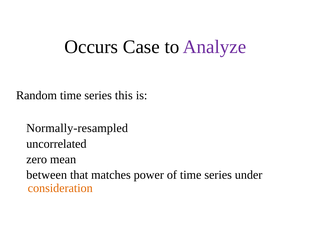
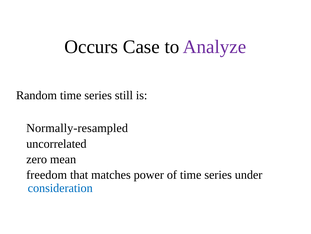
this: this -> still
between: between -> freedom
consideration colour: orange -> blue
